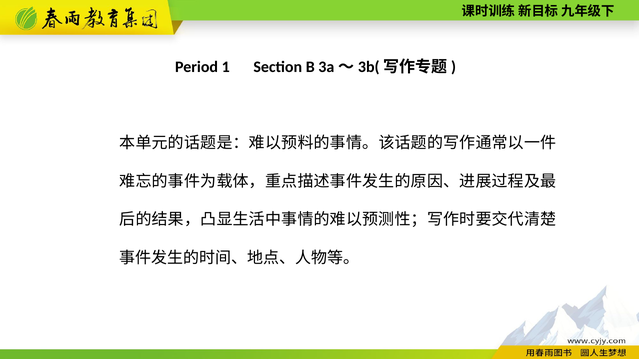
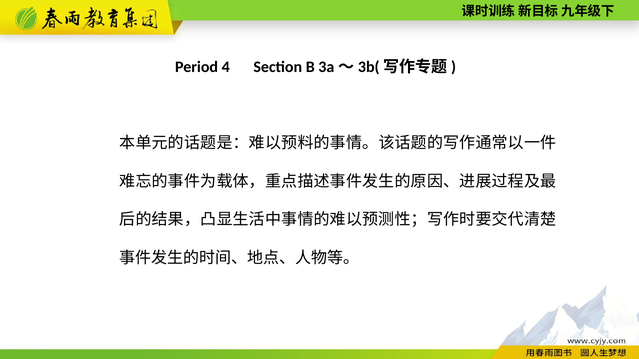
1: 1 -> 4
